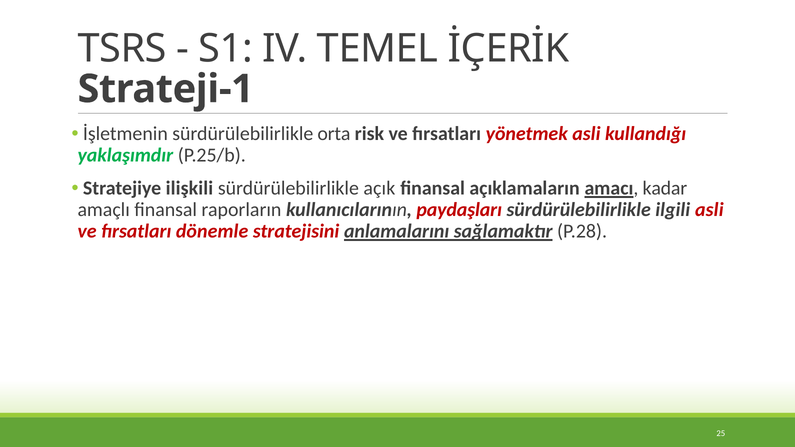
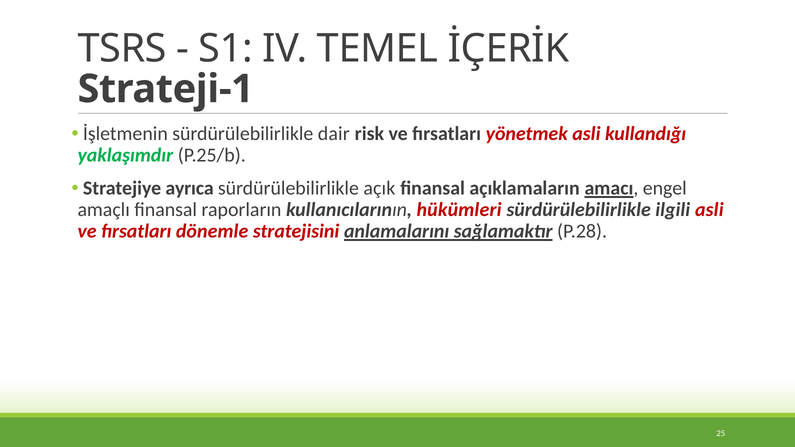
orta: orta -> dair
ilişkili: ilişkili -> ayrıca
kadar: kadar -> engel
paydaşları: paydaşları -> hükümleri
